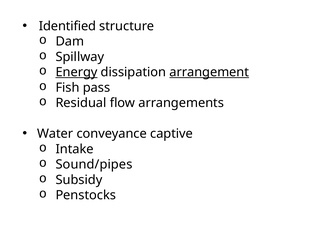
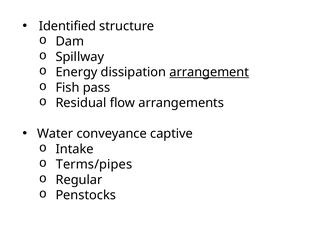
Energy underline: present -> none
Sound/pipes: Sound/pipes -> Terms/pipes
Subsidy: Subsidy -> Regular
